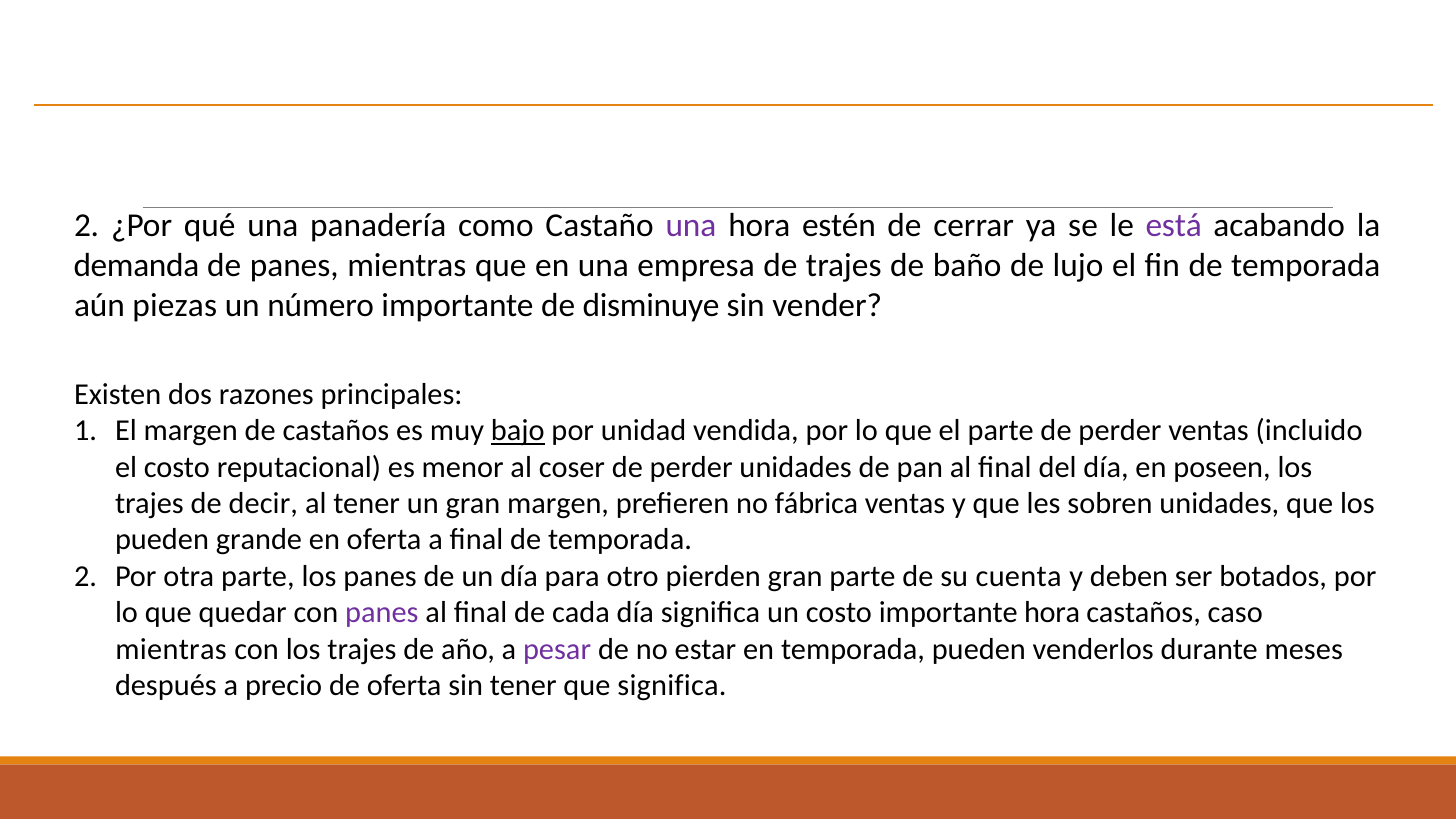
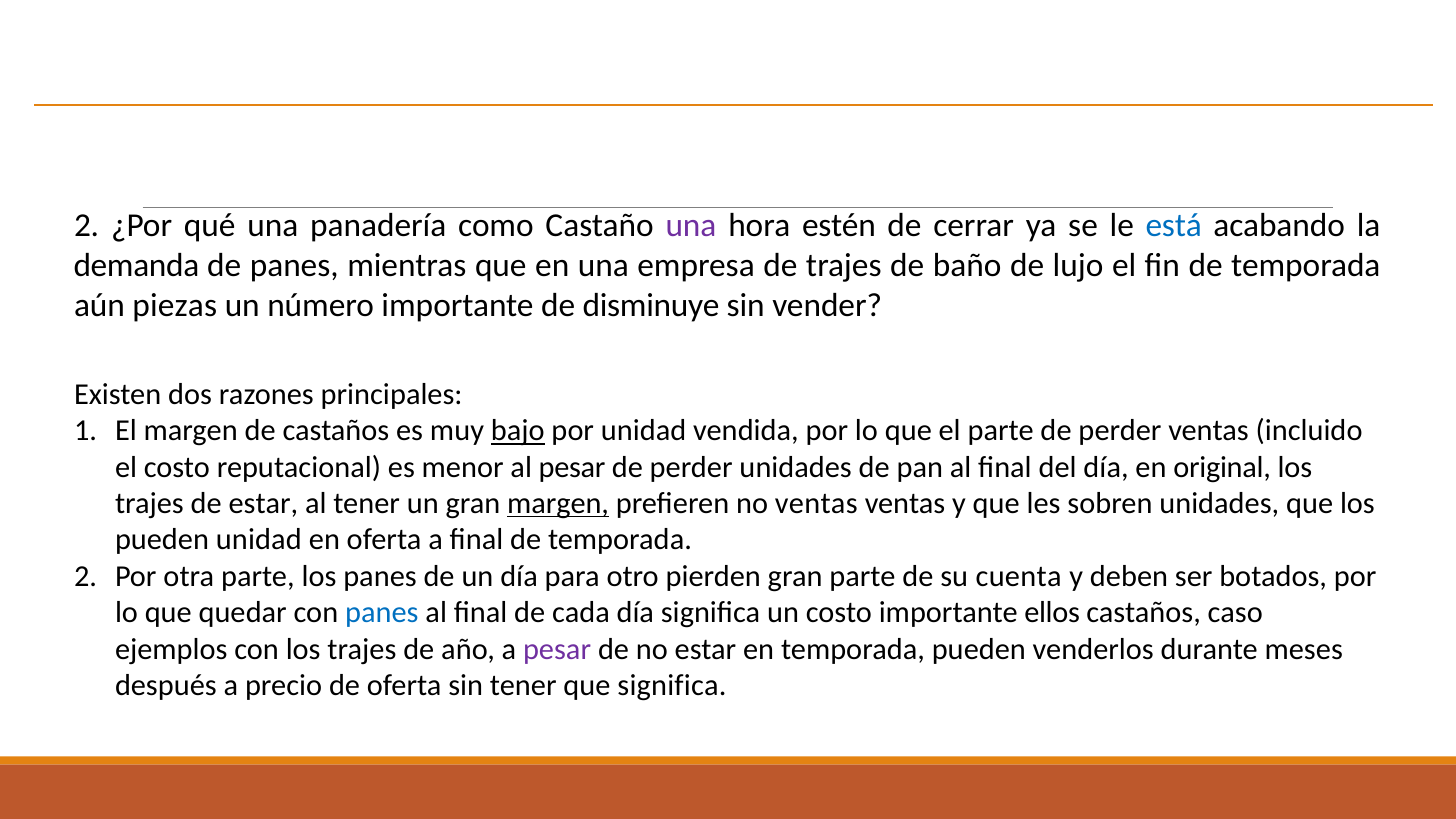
está colour: purple -> blue
al coser: coser -> pesar
poseen: poseen -> original
de decir: decir -> estar
margen at (558, 504) underline: none -> present
no fábrica: fábrica -> ventas
pueden grande: grande -> unidad
panes at (382, 613) colour: purple -> blue
importante hora: hora -> ellos
mientras at (171, 649): mientras -> ejemplos
